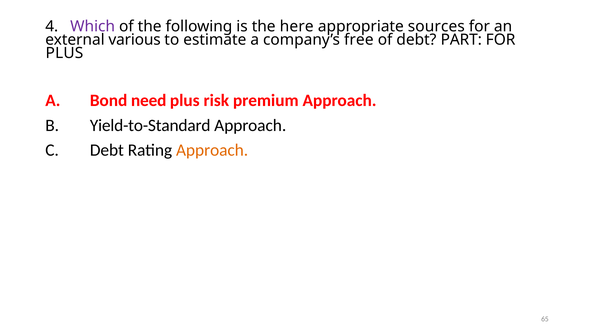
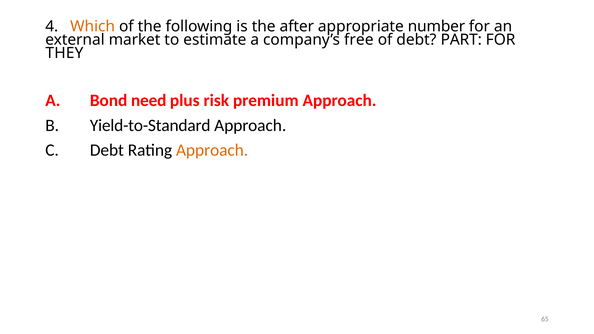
Which colour: purple -> orange
here: here -> after
sources: sources -> number
various: various -> market
PLUS at (64, 53): PLUS -> THEY
